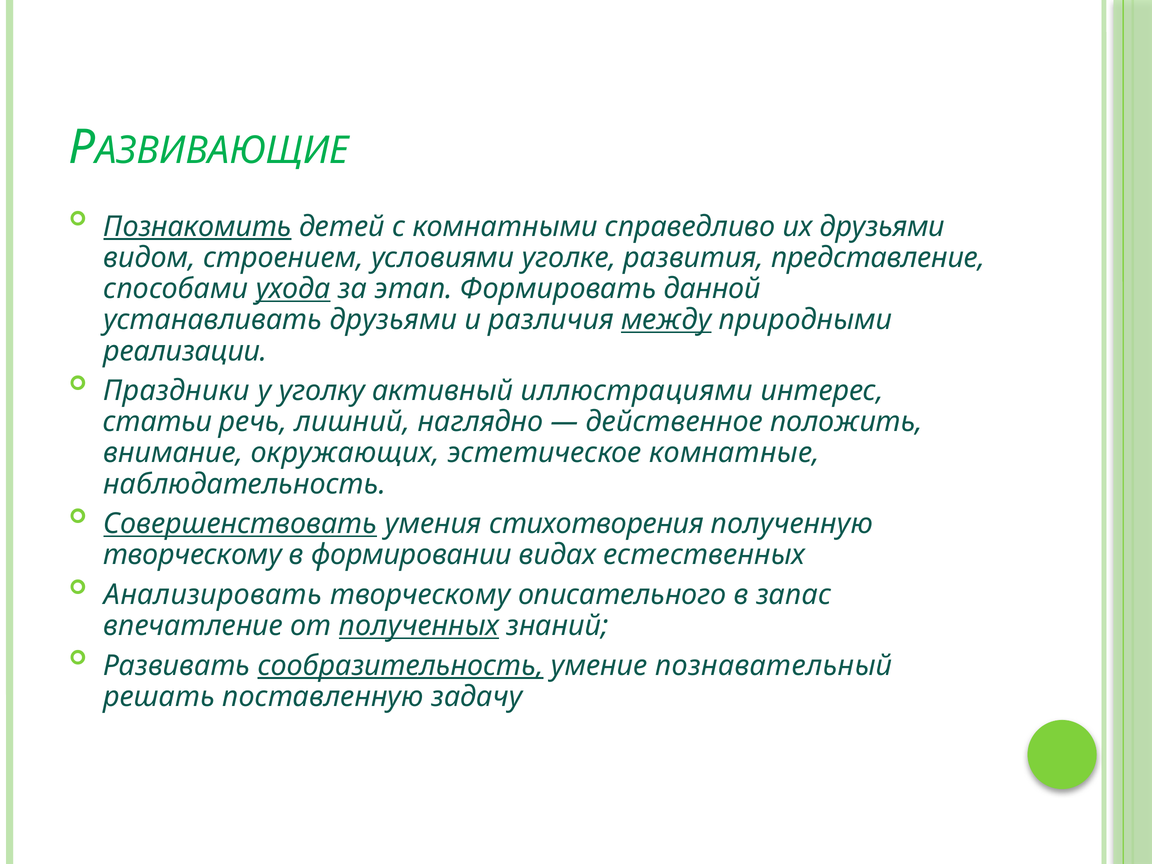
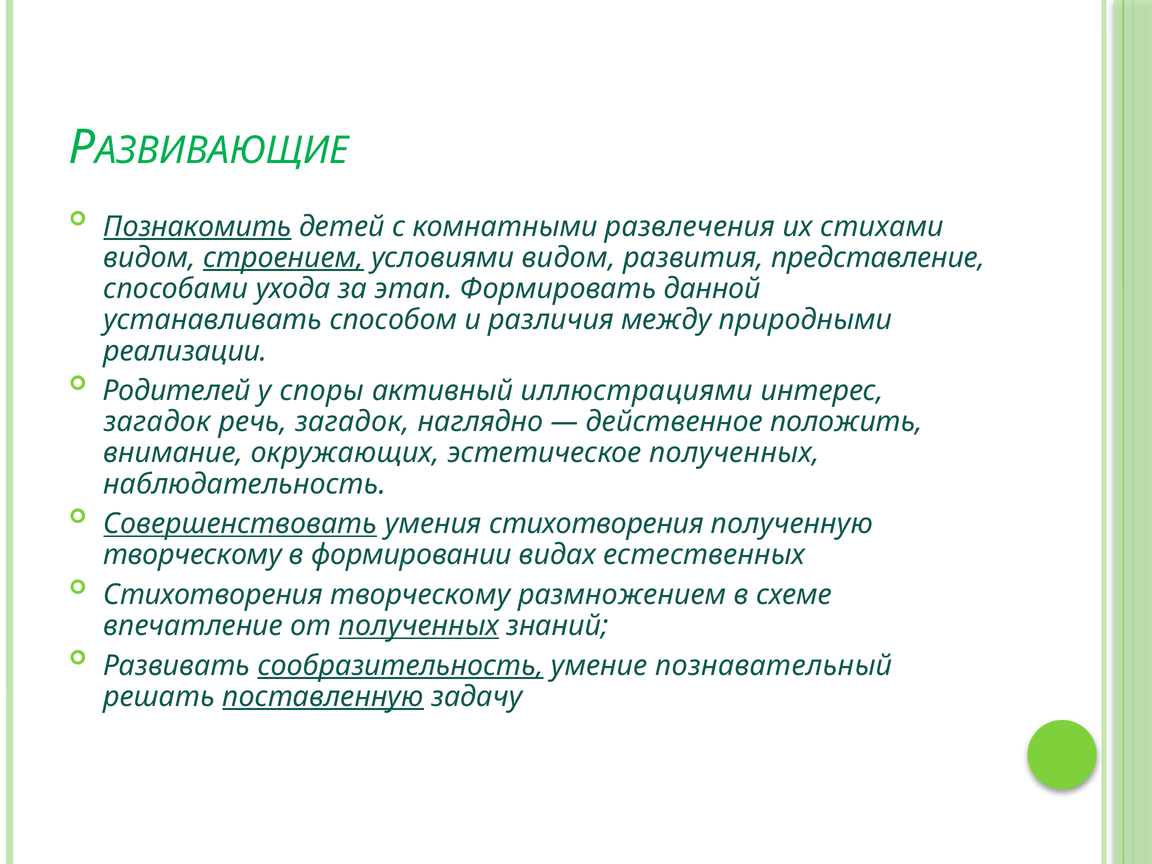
справедливо: справедливо -> развлечения
их друзьями: друзьями -> стихами
строением underline: none -> present
условиями уголке: уголке -> видом
ухода underline: present -> none
устанавливать друзьями: друзьями -> способом
между underline: present -> none
Праздники: Праздники -> Родителей
уголку: уголку -> споры
статьи at (158, 422): статьи -> загадок
речь лишний: лишний -> загадок
эстетическое комнатные: комнатные -> полученных
Анализировать at (213, 595): Анализировать -> Стихотворения
описательного: описательного -> размножением
запас: запас -> схеме
поставленную underline: none -> present
